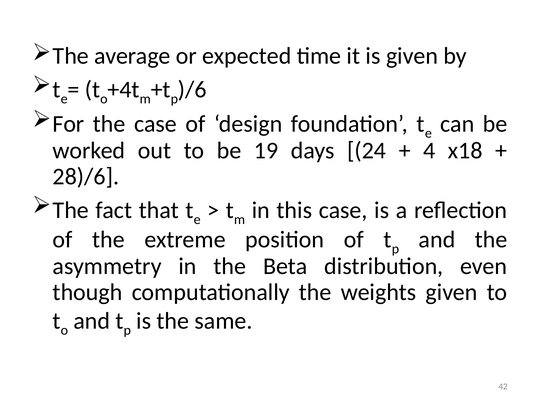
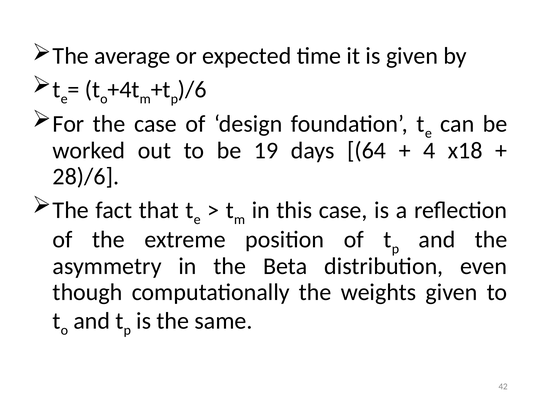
24: 24 -> 64
